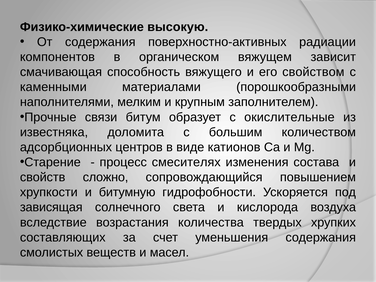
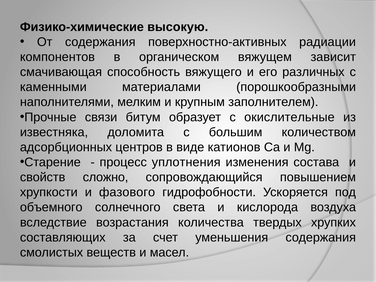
свойством: свойством -> различных
смесителях: смесителях -> уплотнения
битумную: битумную -> фазового
зависящая: зависящая -> объемного
